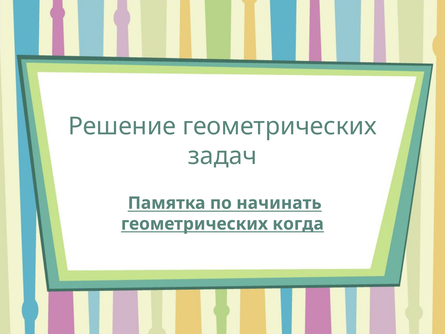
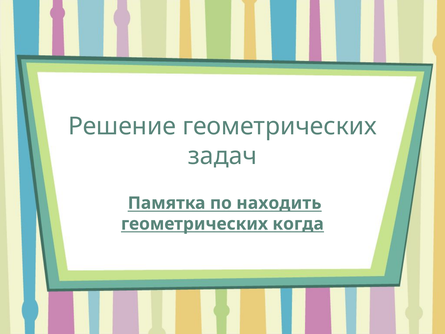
начинать: начинать -> находить
